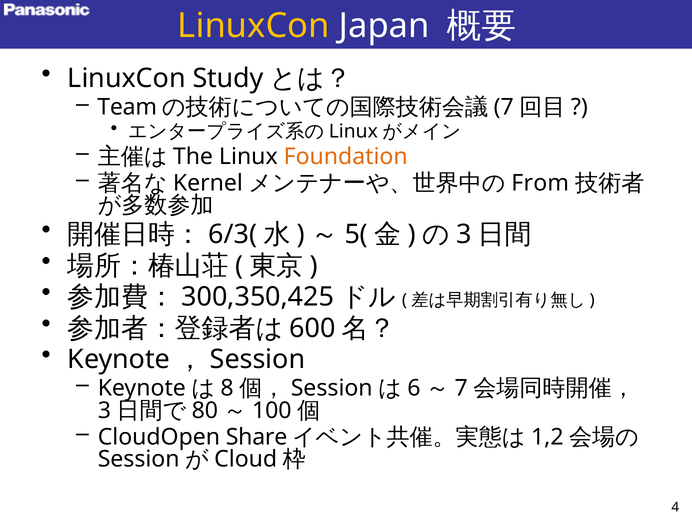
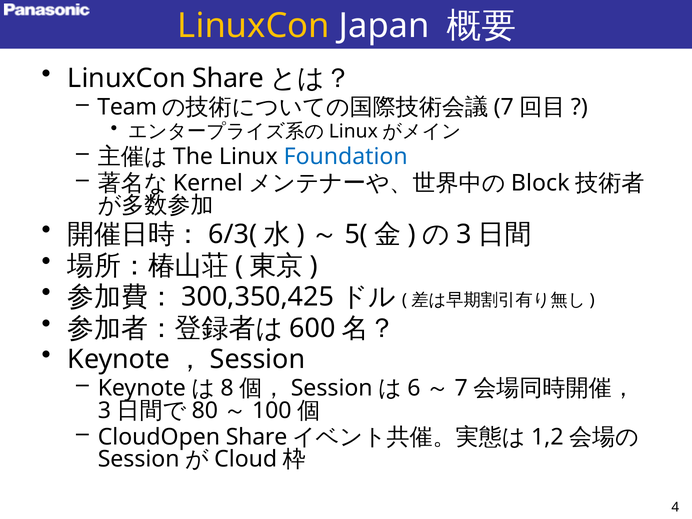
LinuxCon Study: Study -> Share
Foundation colour: orange -> blue
From: From -> Block
